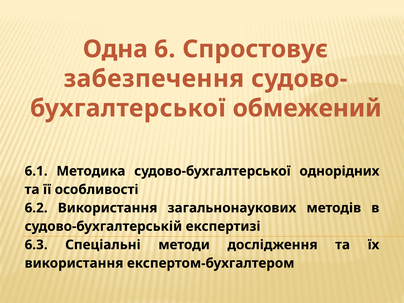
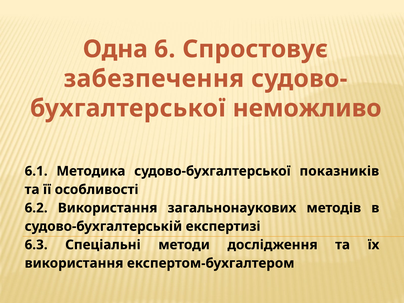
обмежений: обмежений -> неможливо
однорідних: однорідних -> показників
